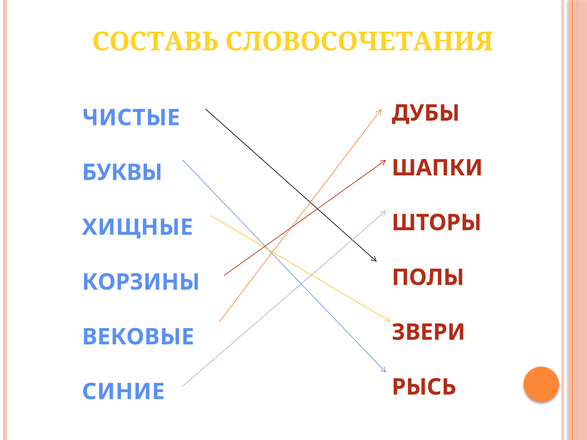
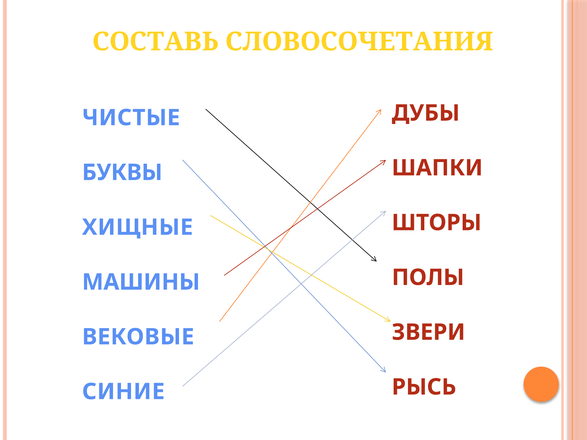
КОРЗИНЫ: КОРЗИНЫ -> МАШИНЫ
